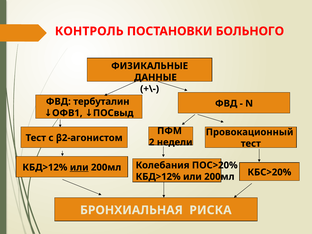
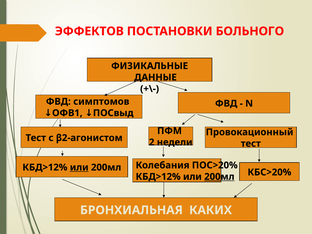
КОНТРОЛЬ: КОНТРОЛЬ -> ЭФФЕКТОВ
тербуталин: тербуталин -> симптомов
200мл at (219, 177) underline: none -> present
РИСКА: РИСКА -> КАКИХ
